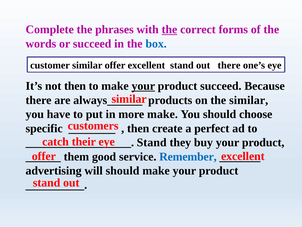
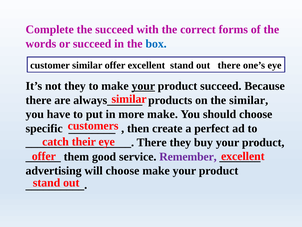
the phrases: phrases -> succeed
the at (169, 29) underline: present -> none
not then: then -> they
Stand at (152, 142): Stand -> There
Remember colour: blue -> purple
will should: should -> choose
